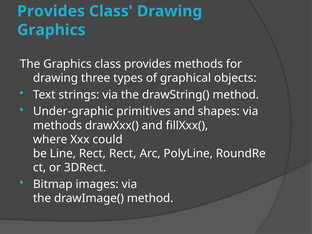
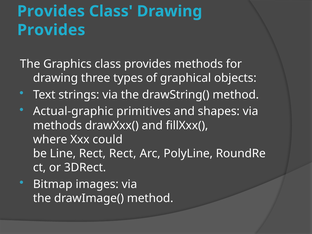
Graphics at (51, 30): Graphics -> Provides
Under-graphic: Under-graphic -> Actual-graphic
